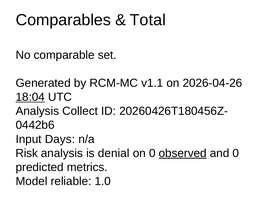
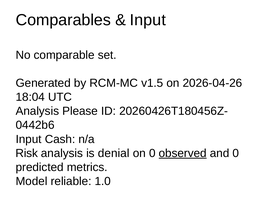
Total at (148, 20): Total -> Input
v1.1: v1.1 -> v1.5
18:04 underline: present -> none
Collect: Collect -> Please
Days: Days -> Cash
